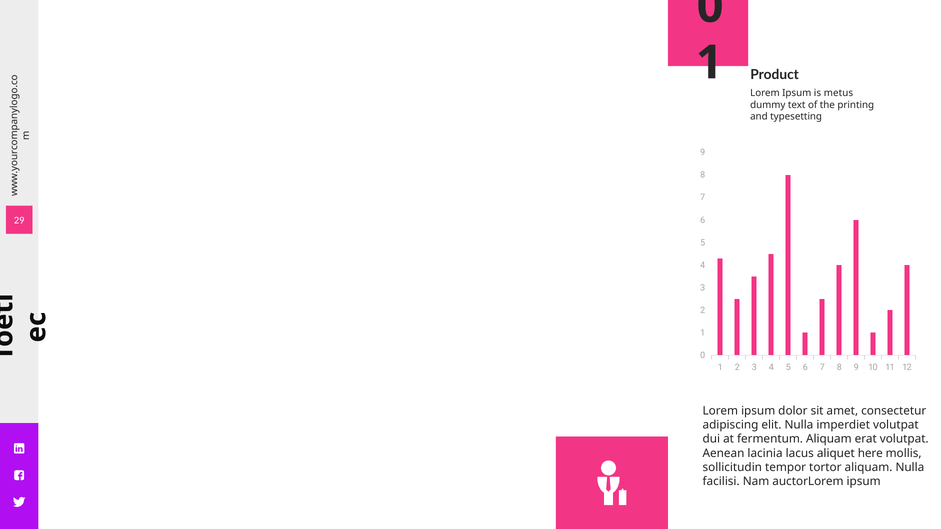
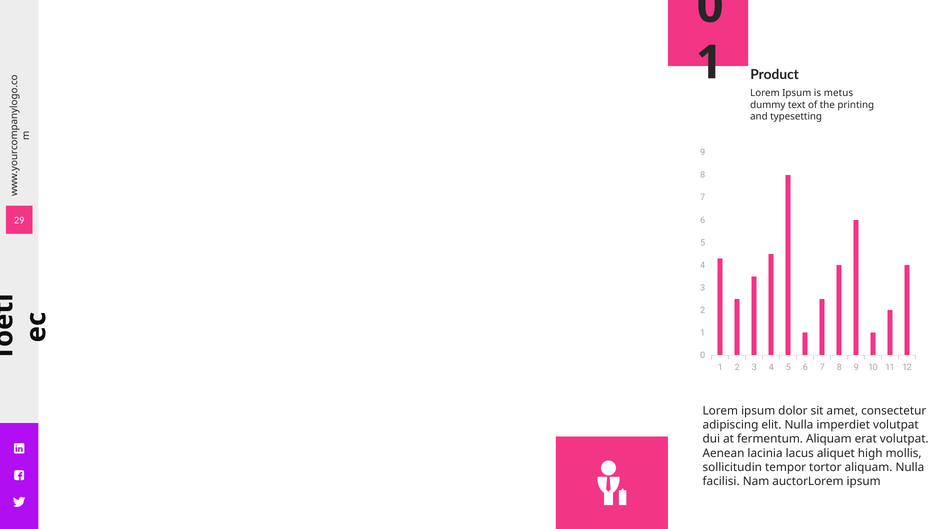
aliquet here: here -> high
